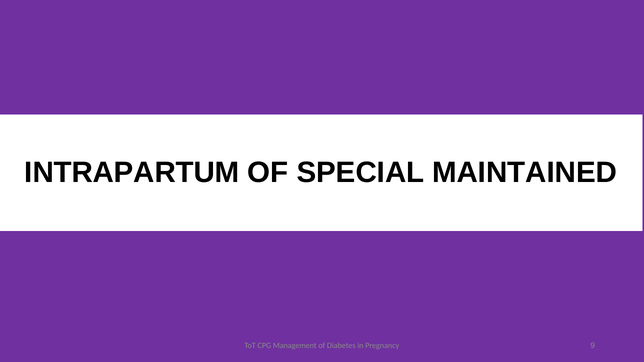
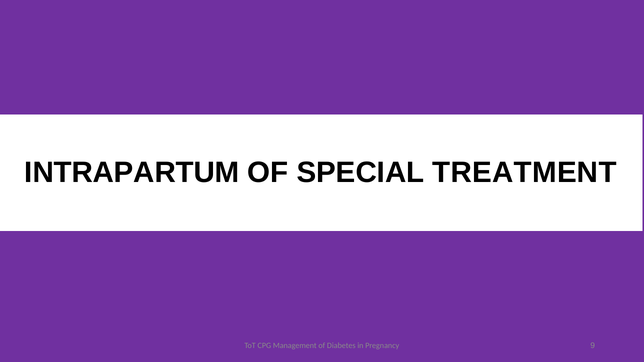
MAINTAINED: MAINTAINED -> TREATMENT
